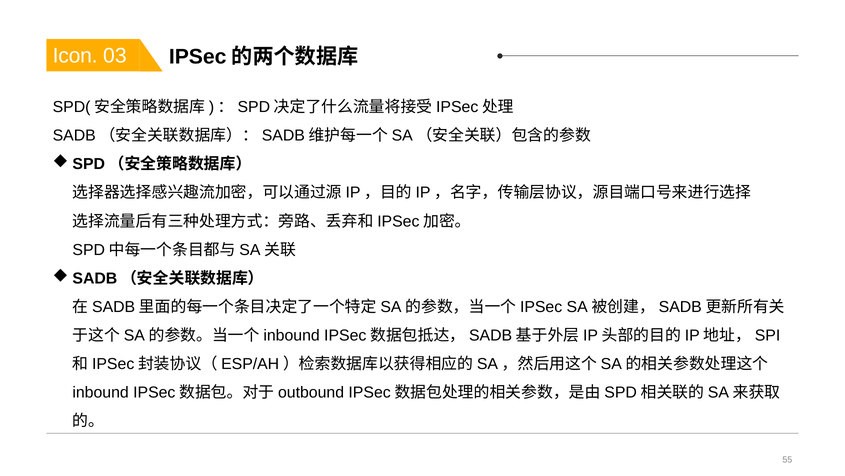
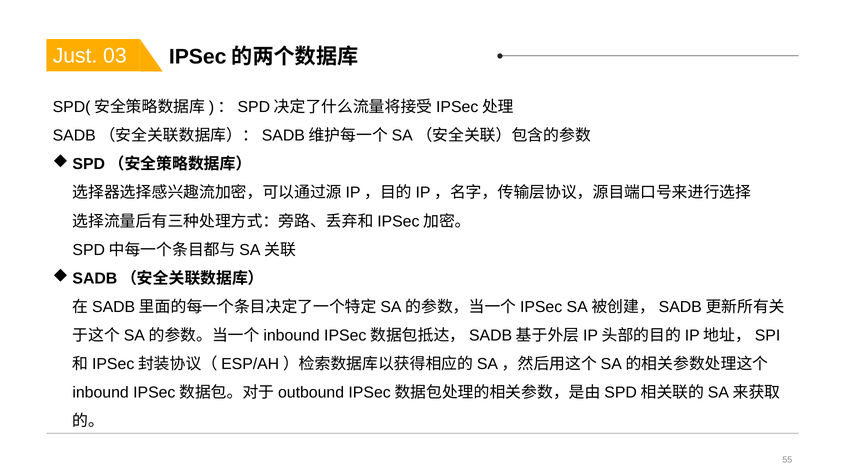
Icon: Icon -> Just
